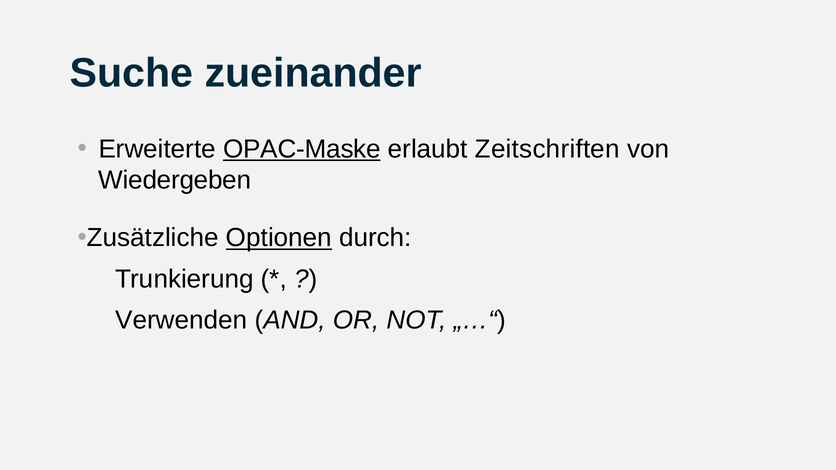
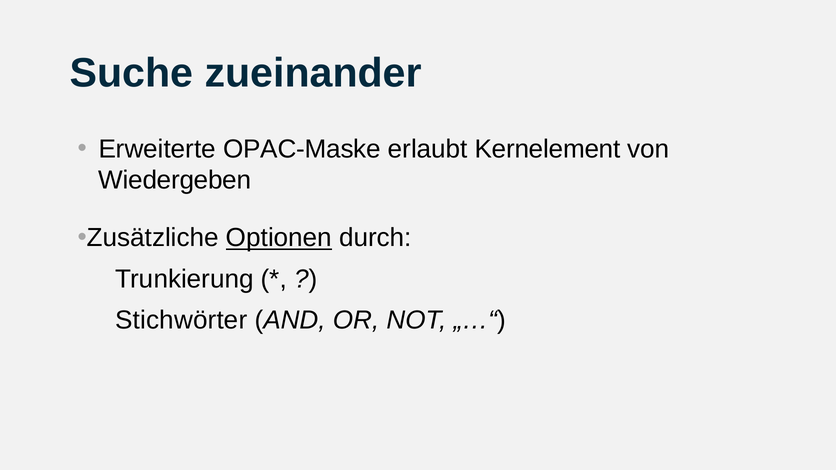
OPAC-Maske underline: present -> none
Zeitschriften: Zeitschriften -> Kernelement
Verwenden: Verwenden -> Stichwörter
